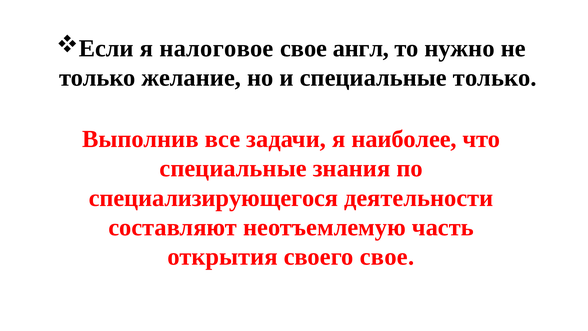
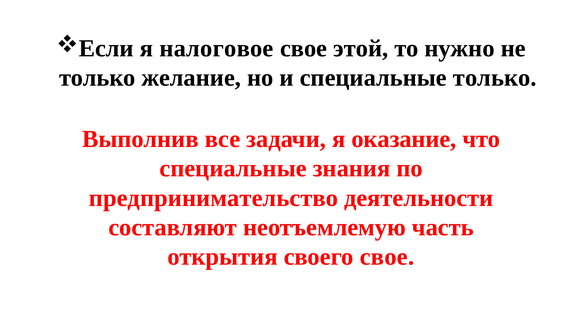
англ: англ -> этой
наиболее: наиболее -> оказание
специализирующегося: специализирующегося -> предпринимательство
